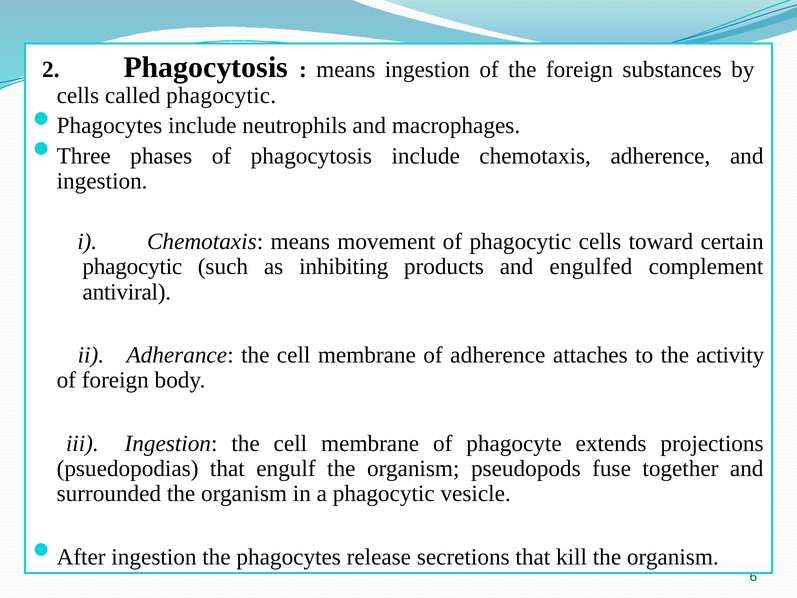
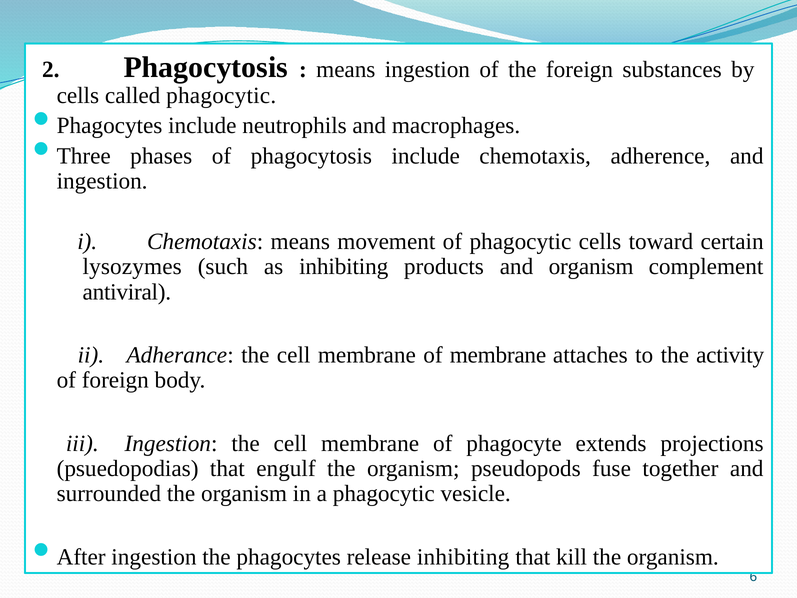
phagocytic at (132, 267): phagocytic -> lysozymes
and engulfed: engulfed -> organism
of adherence: adherence -> membrane
release secretions: secretions -> inhibiting
